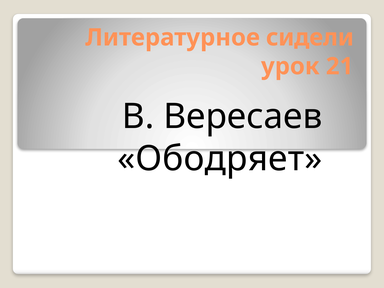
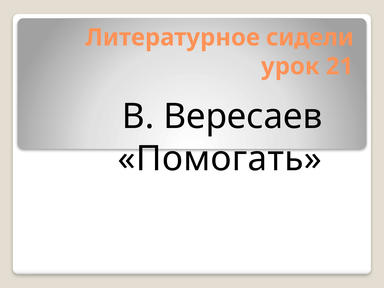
Ободряет: Ободряет -> Помогать
